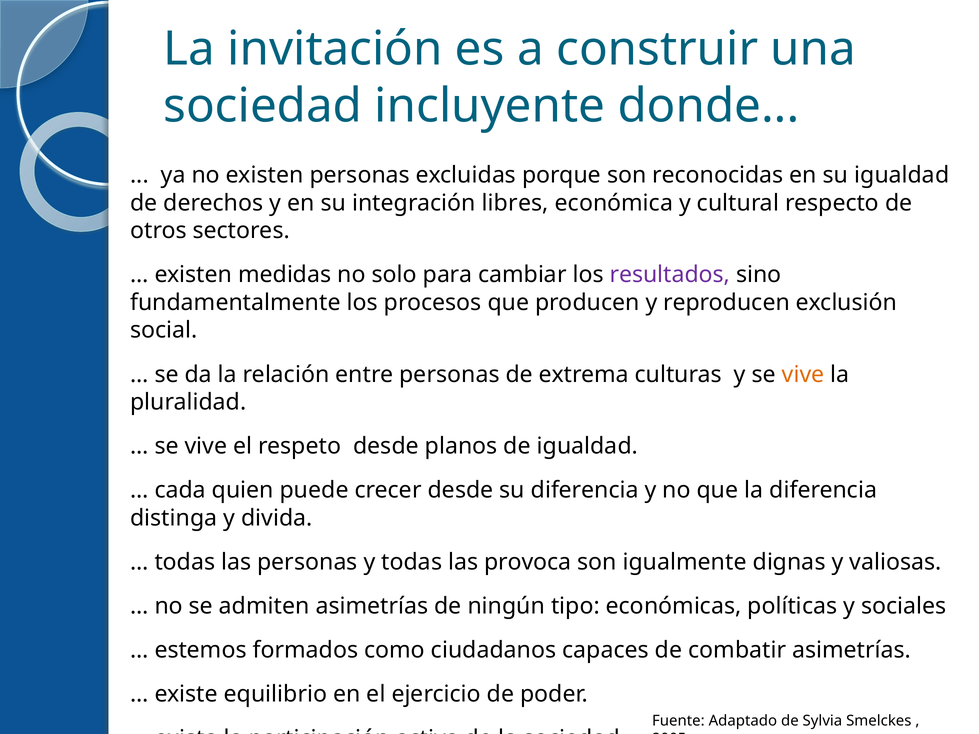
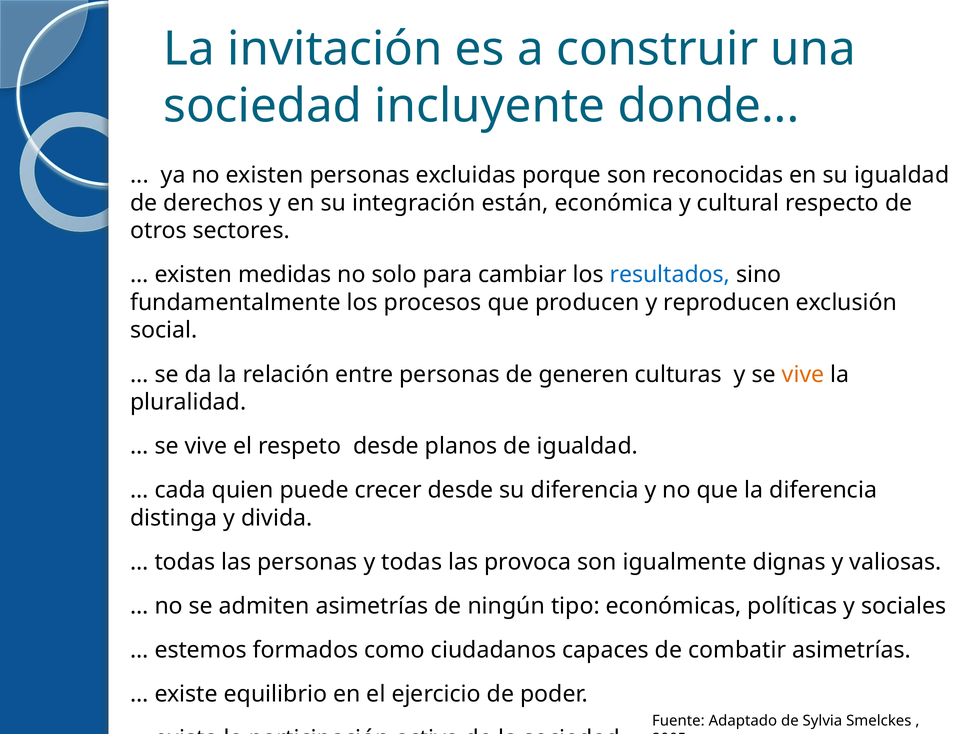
libres: libres -> están
resultados colour: purple -> blue
extrema: extrema -> generen
